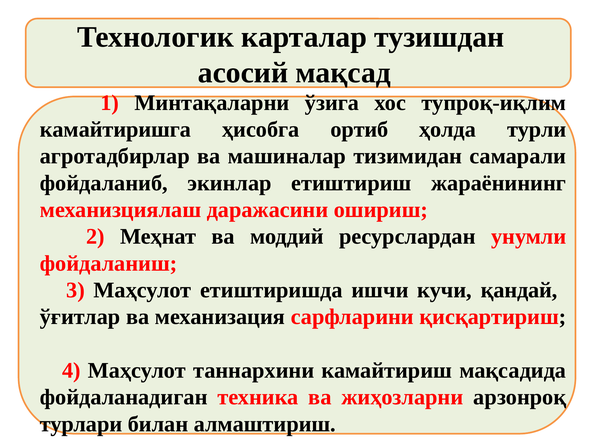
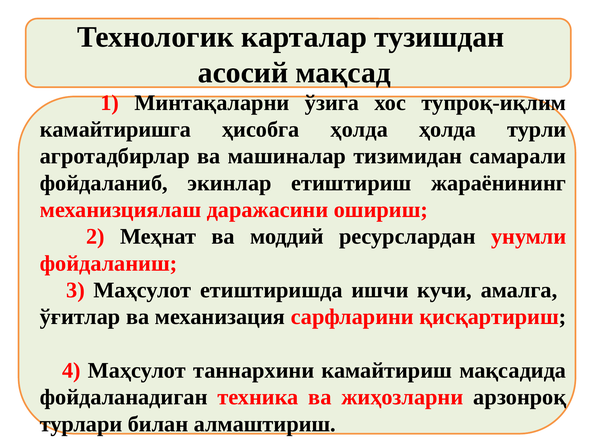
ҳисобга ортиб: ортиб -> ҳолда
қандай: қандай -> амалга
